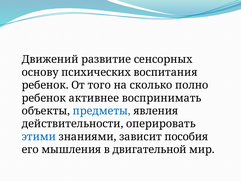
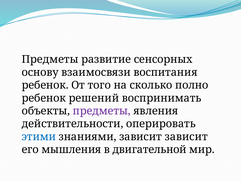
Движений at (50, 59): Движений -> Предметы
психических: психических -> взаимосвязи
активнее: активнее -> решений
предметы at (102, 111) colour: blue -> purple
зависит пособия: пособия -> зависит
